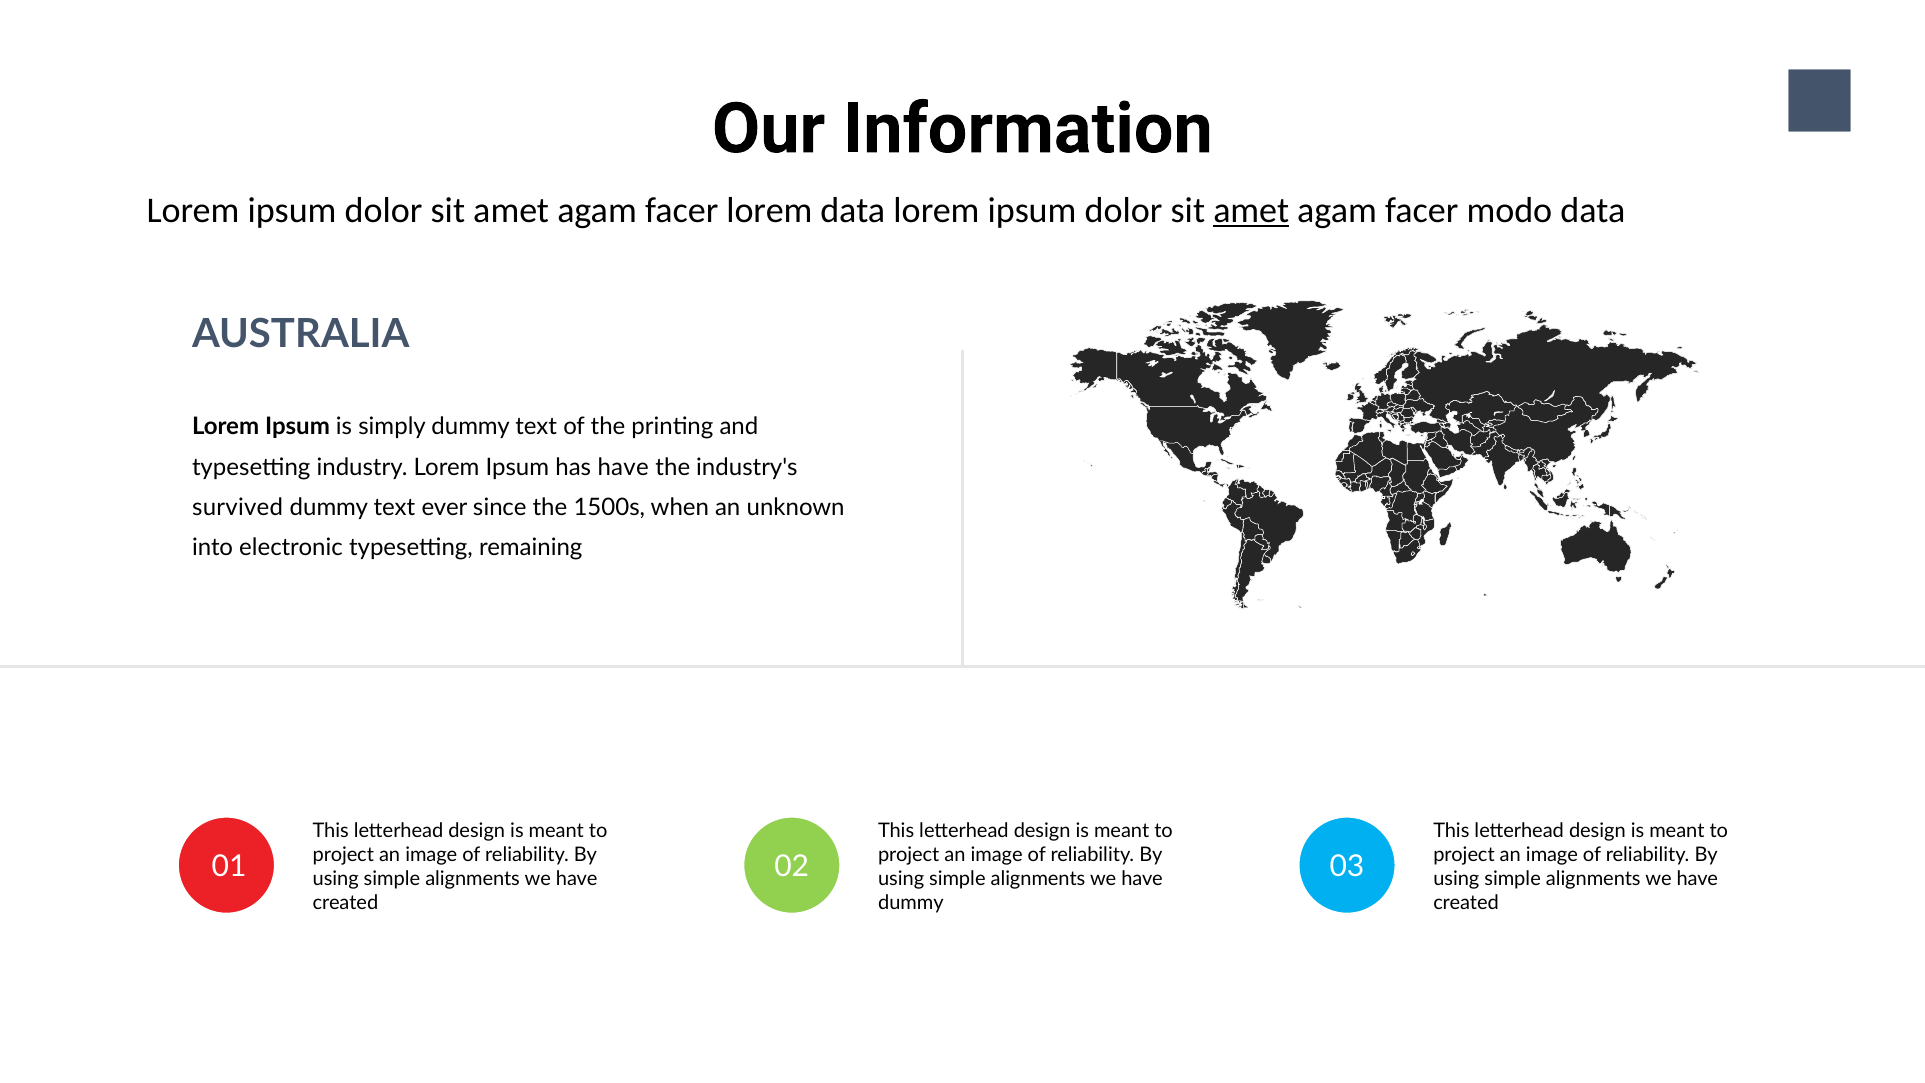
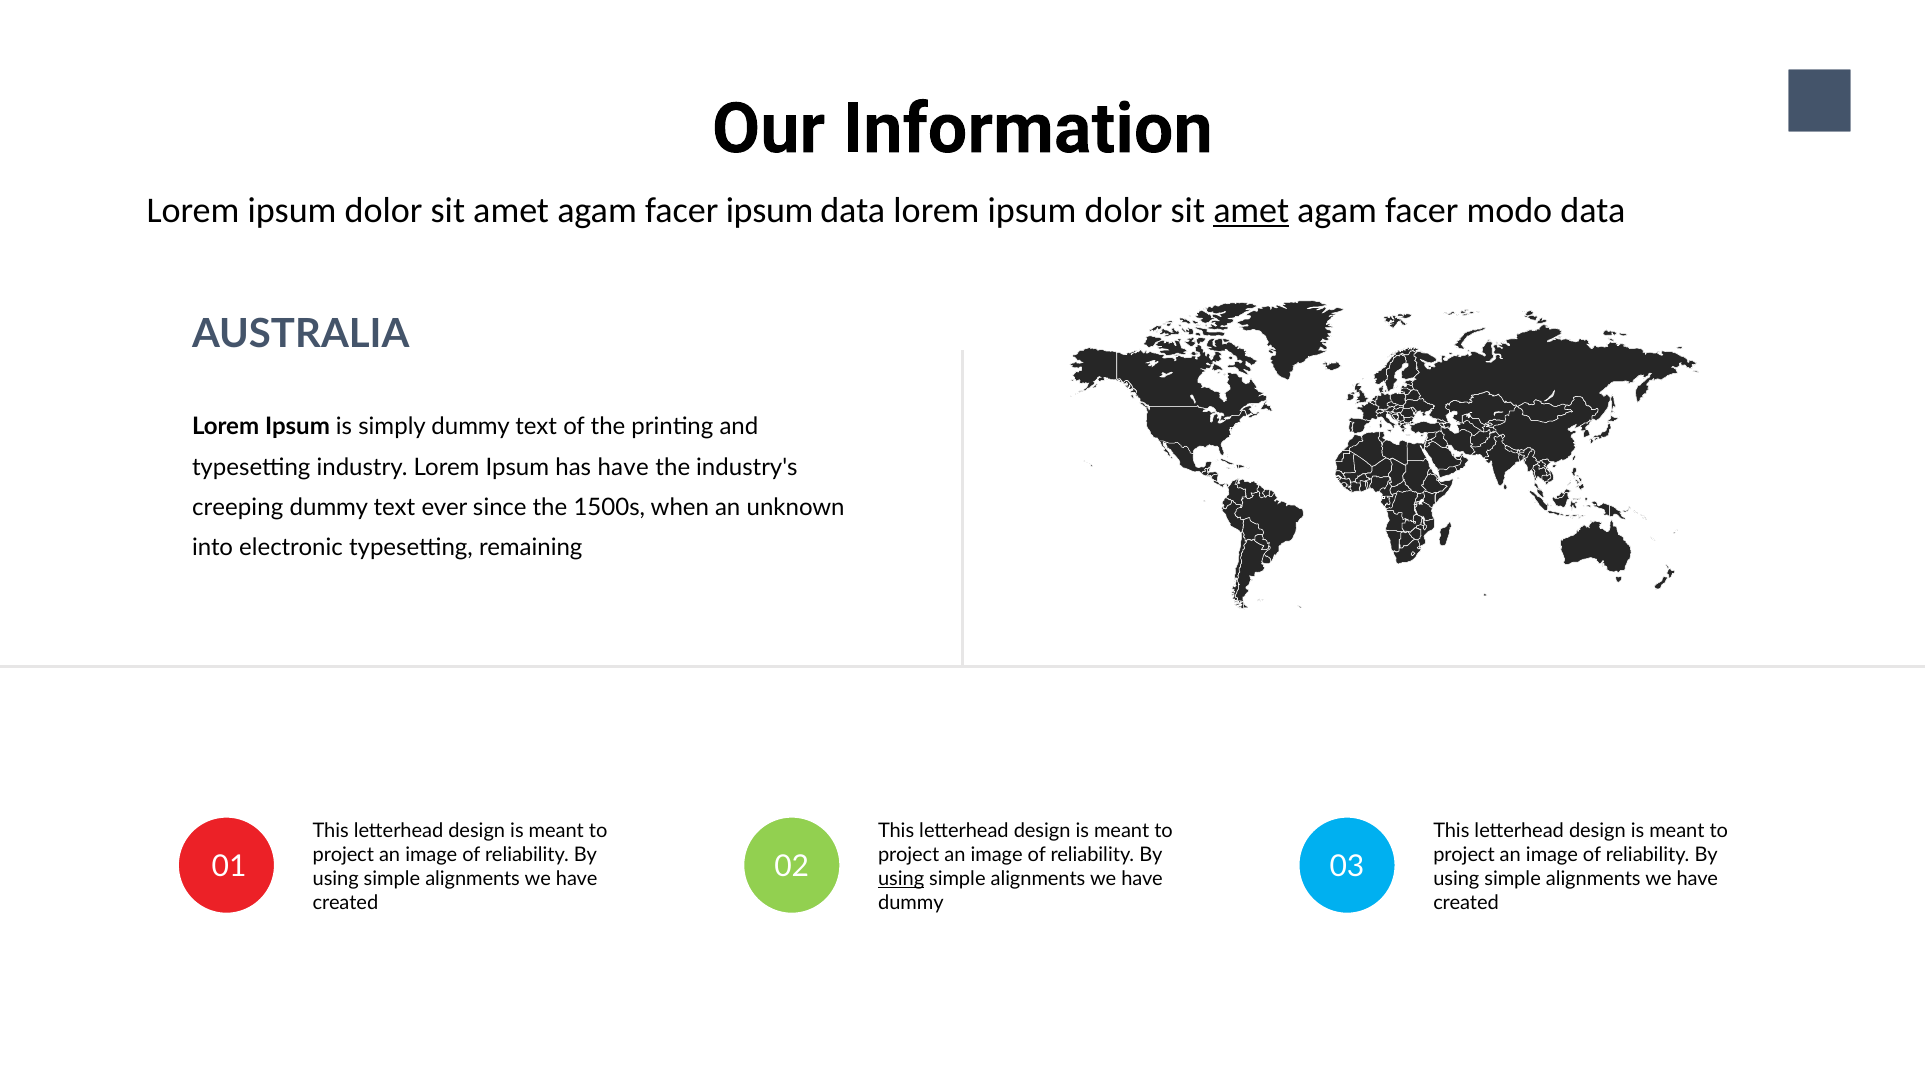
facer lorem: lorem -> ipsum
survived: survived -> creeping
using at (901, 878) underline: none -> present
